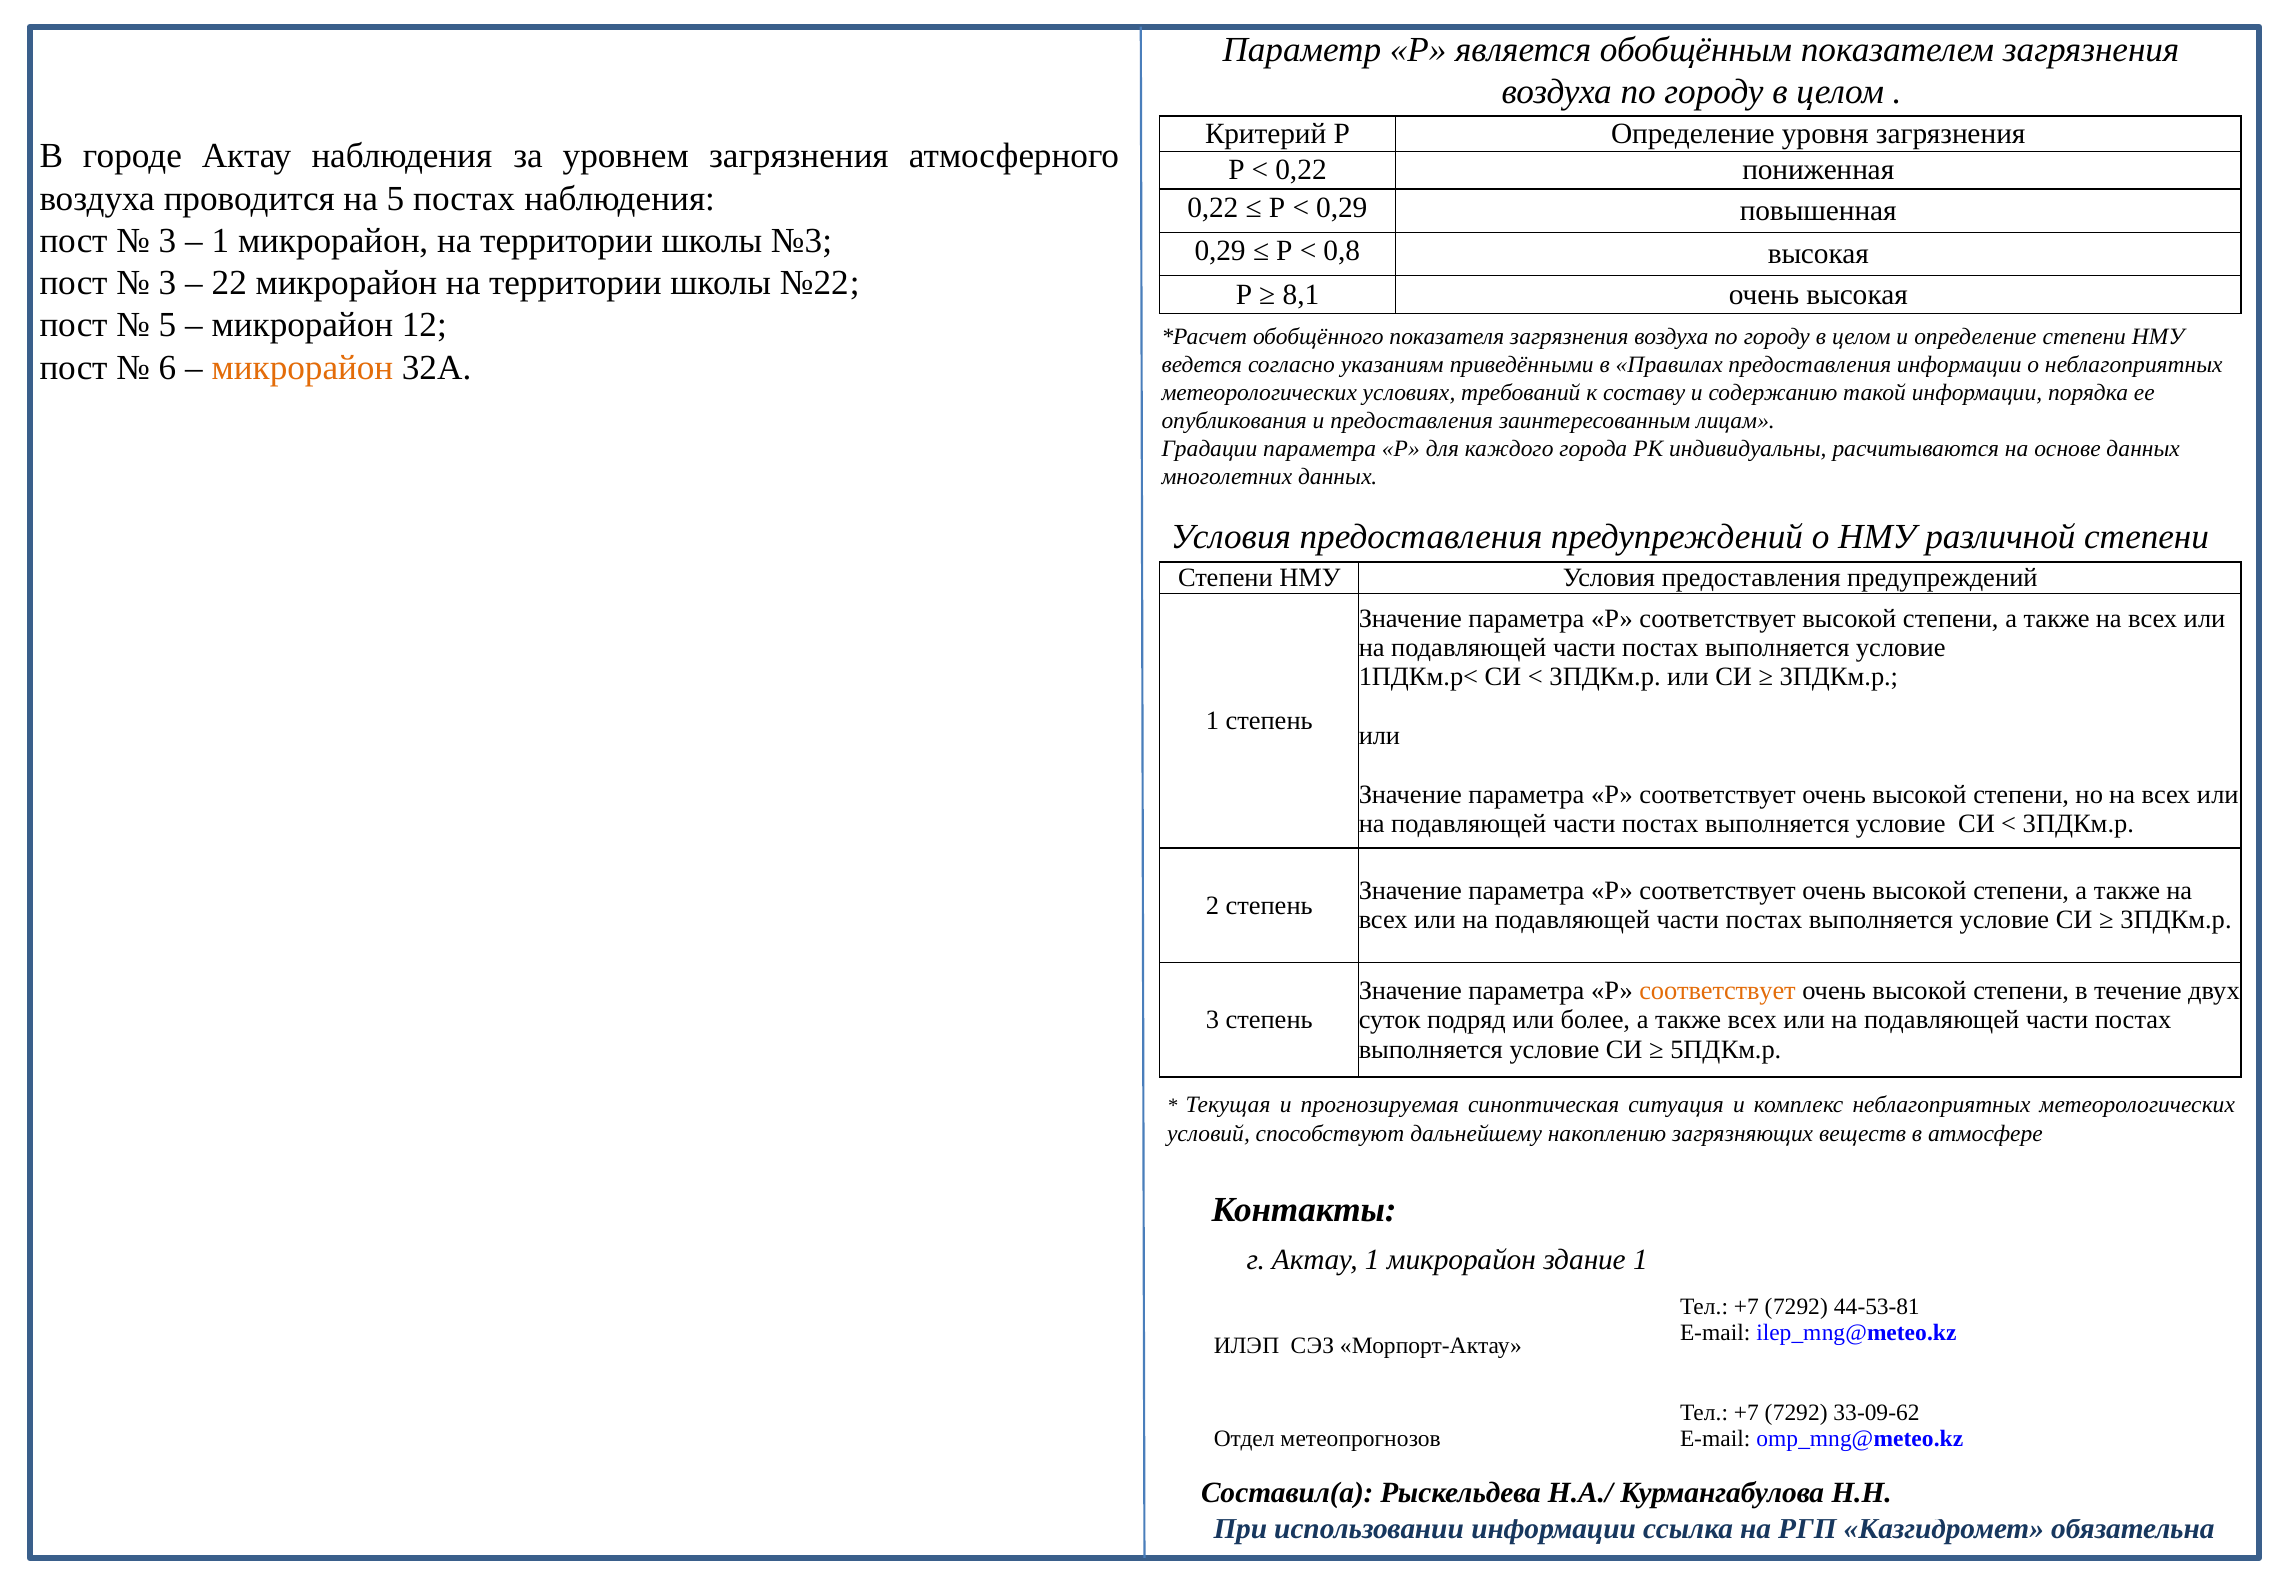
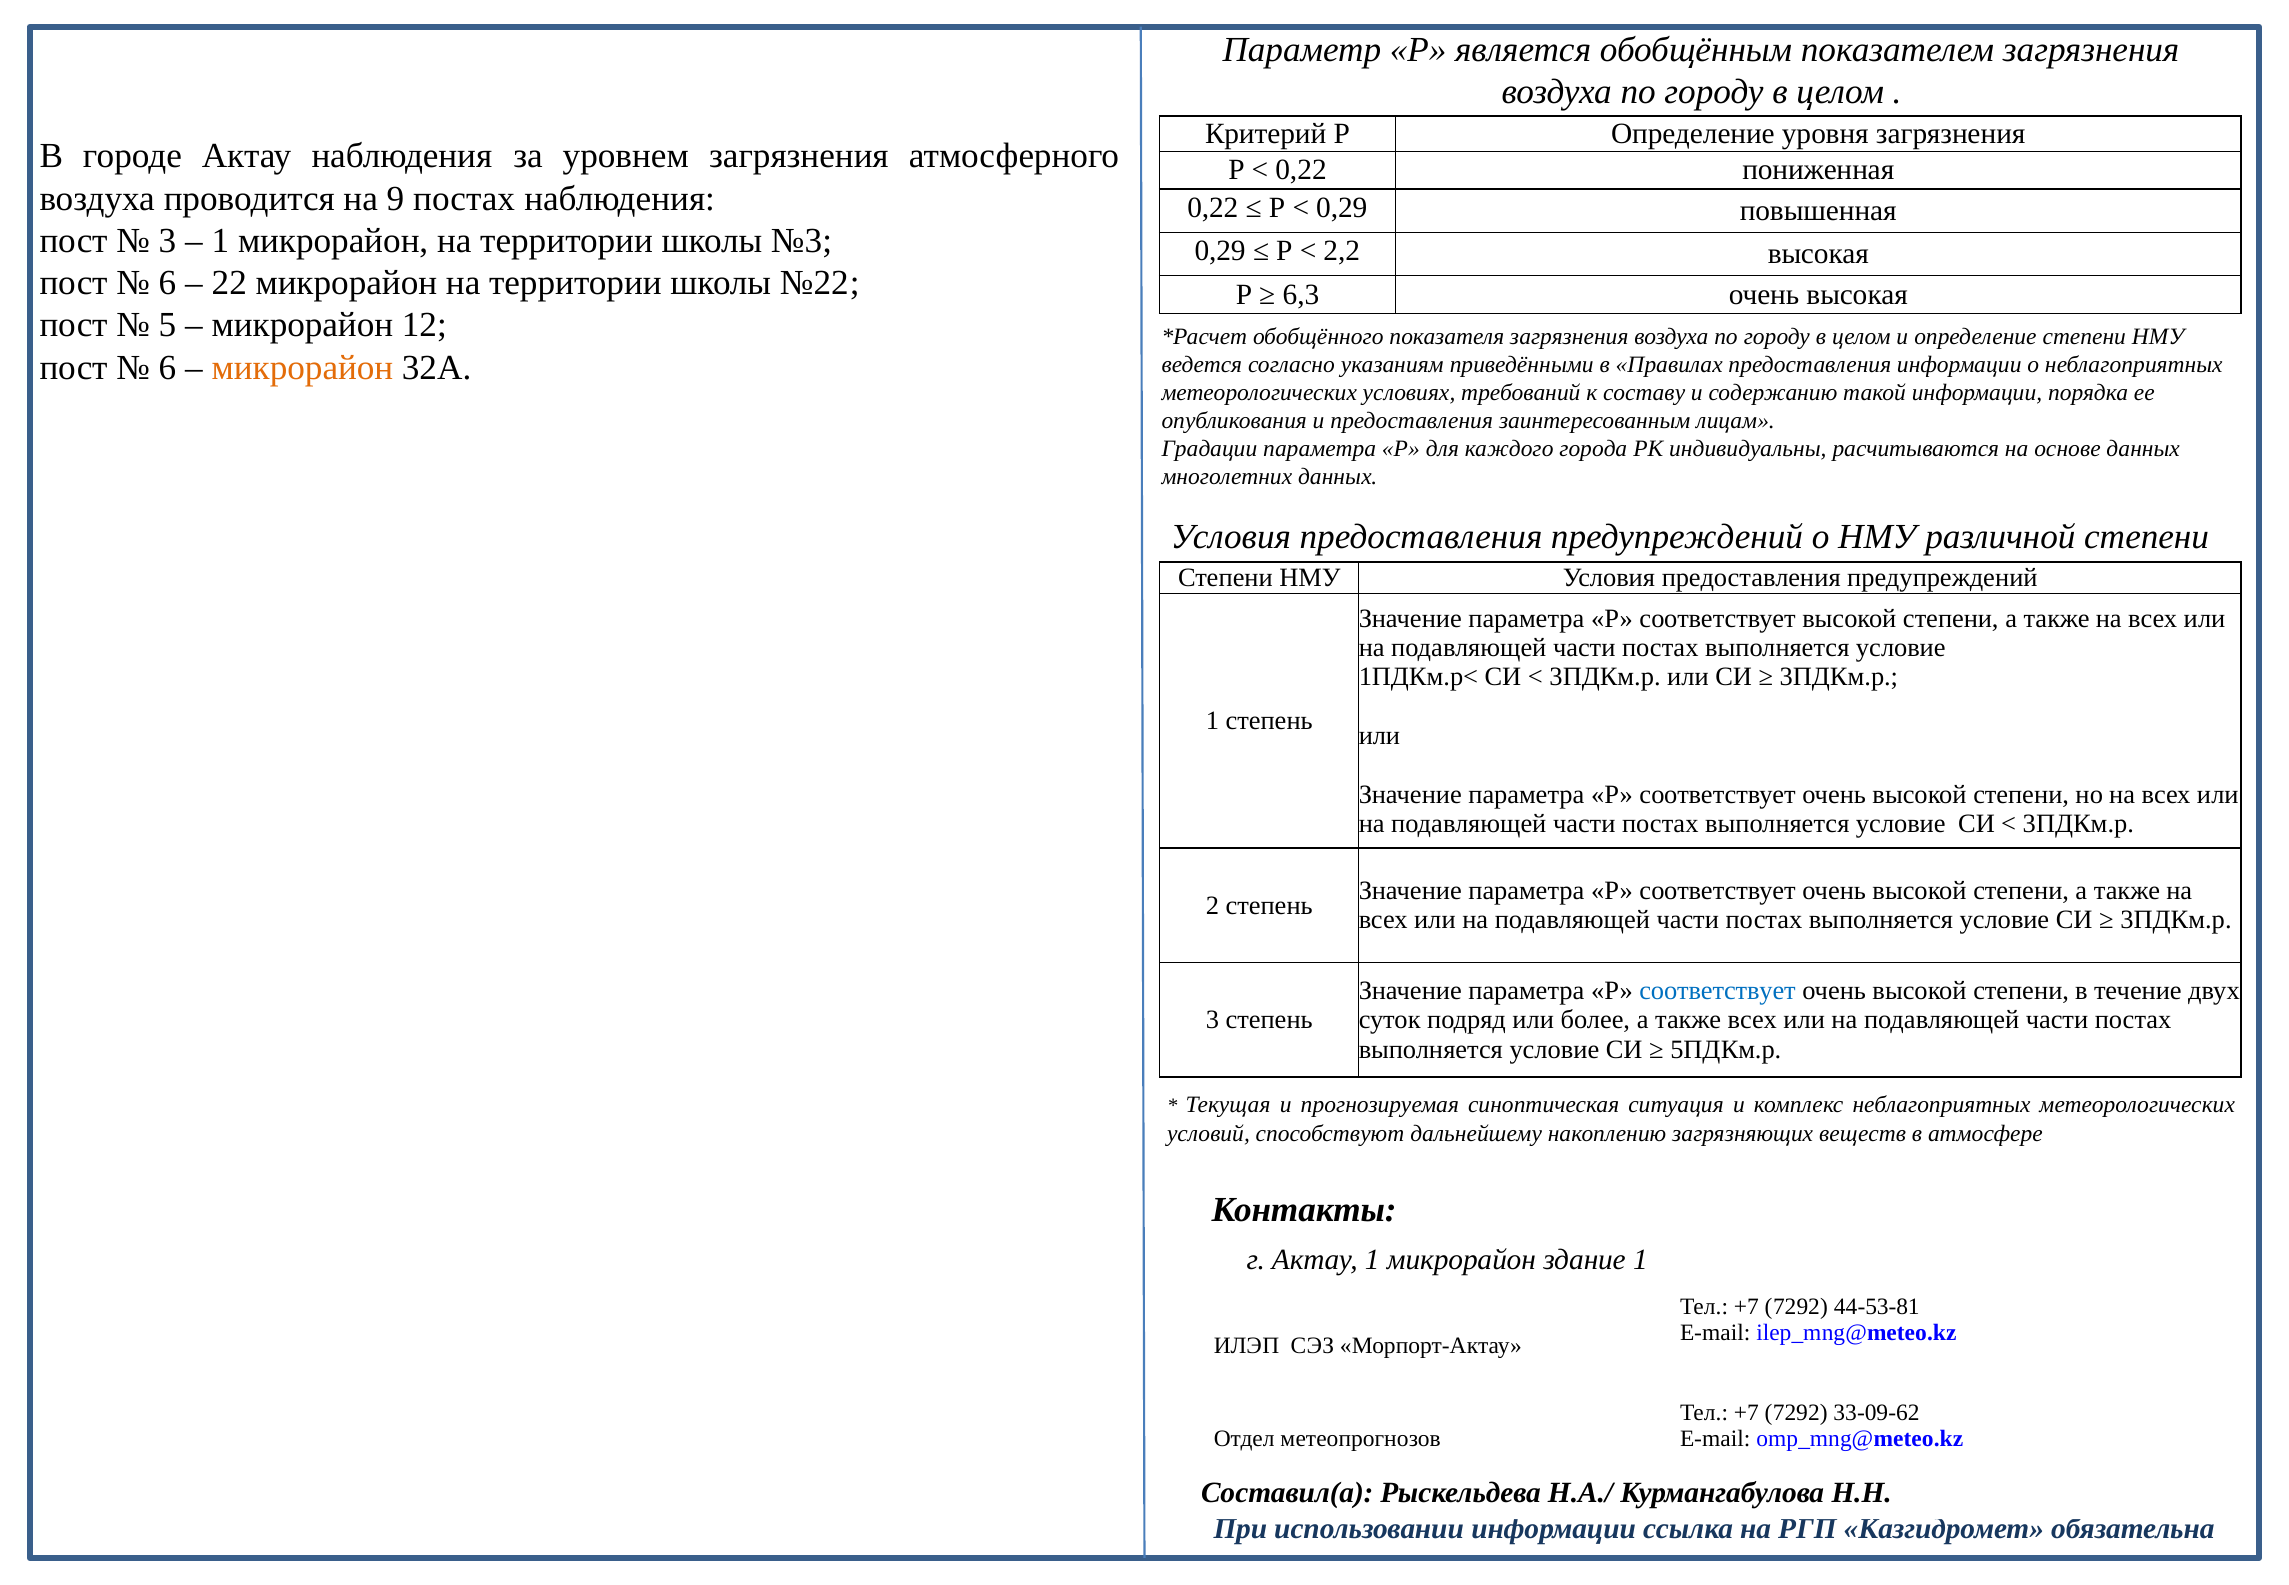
на 5: 5 -> 9
0,8: 0,8 -> 2,2
3 at (167, 283): 3 -> 6
8,1: 8,1 -> 6,3
соответствует at (1718, 991) colour: orange -> blue
